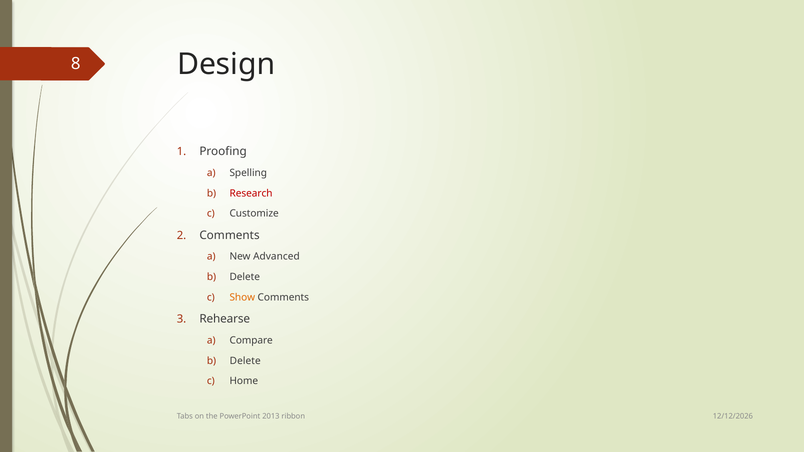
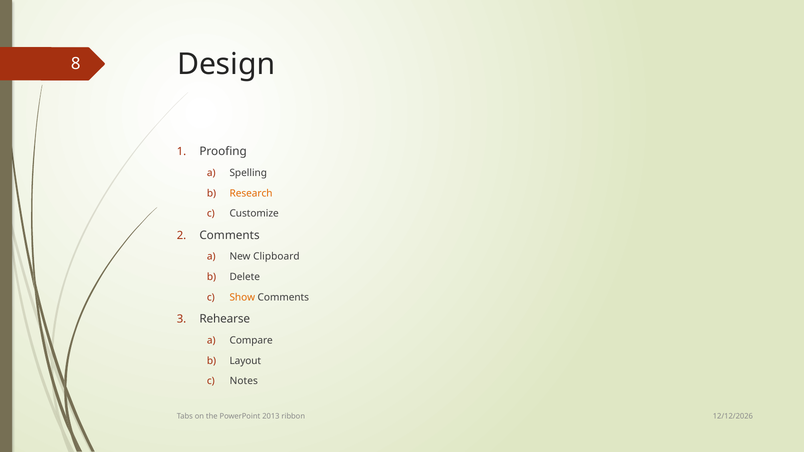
Research colour: red -> orange
Advanced: Advanced -> Clipboard
Delete at (245, 361): Delete -> Layout
Home: Home -> Notes
